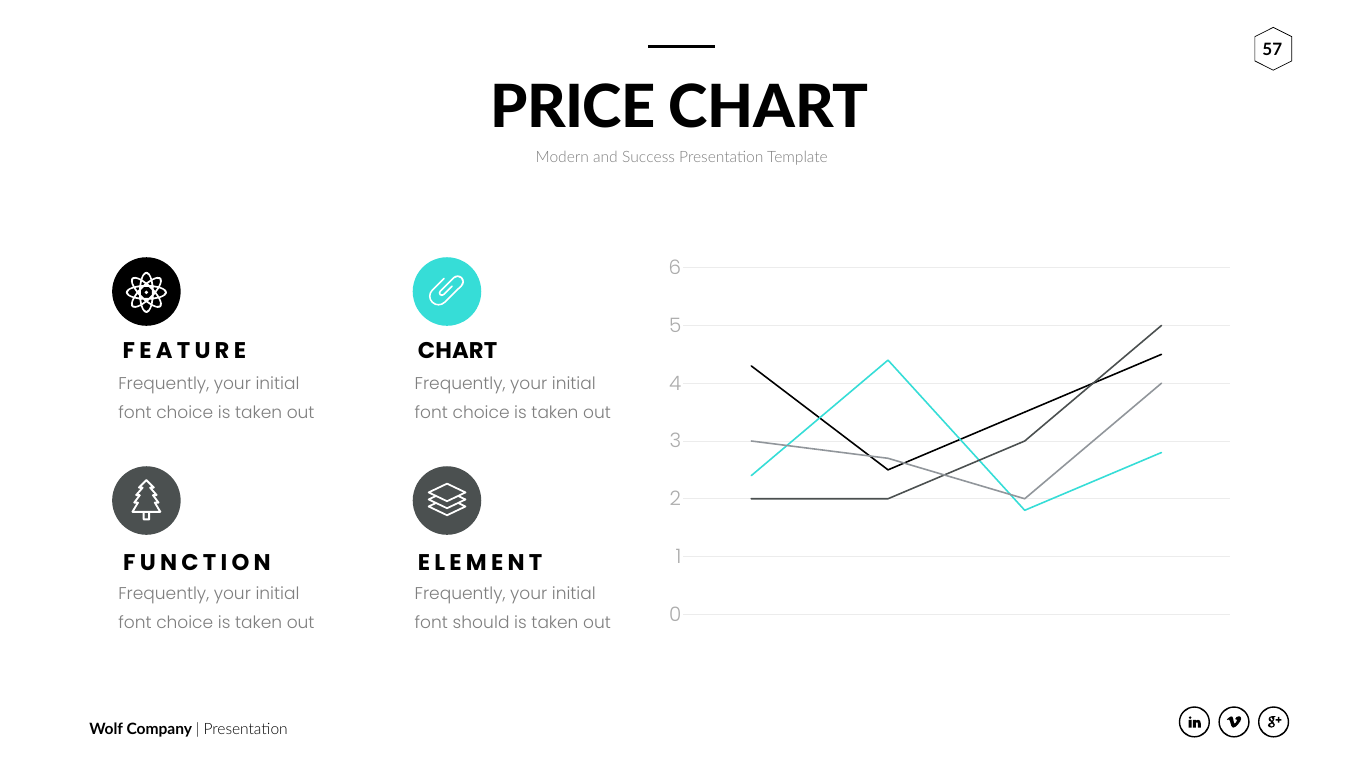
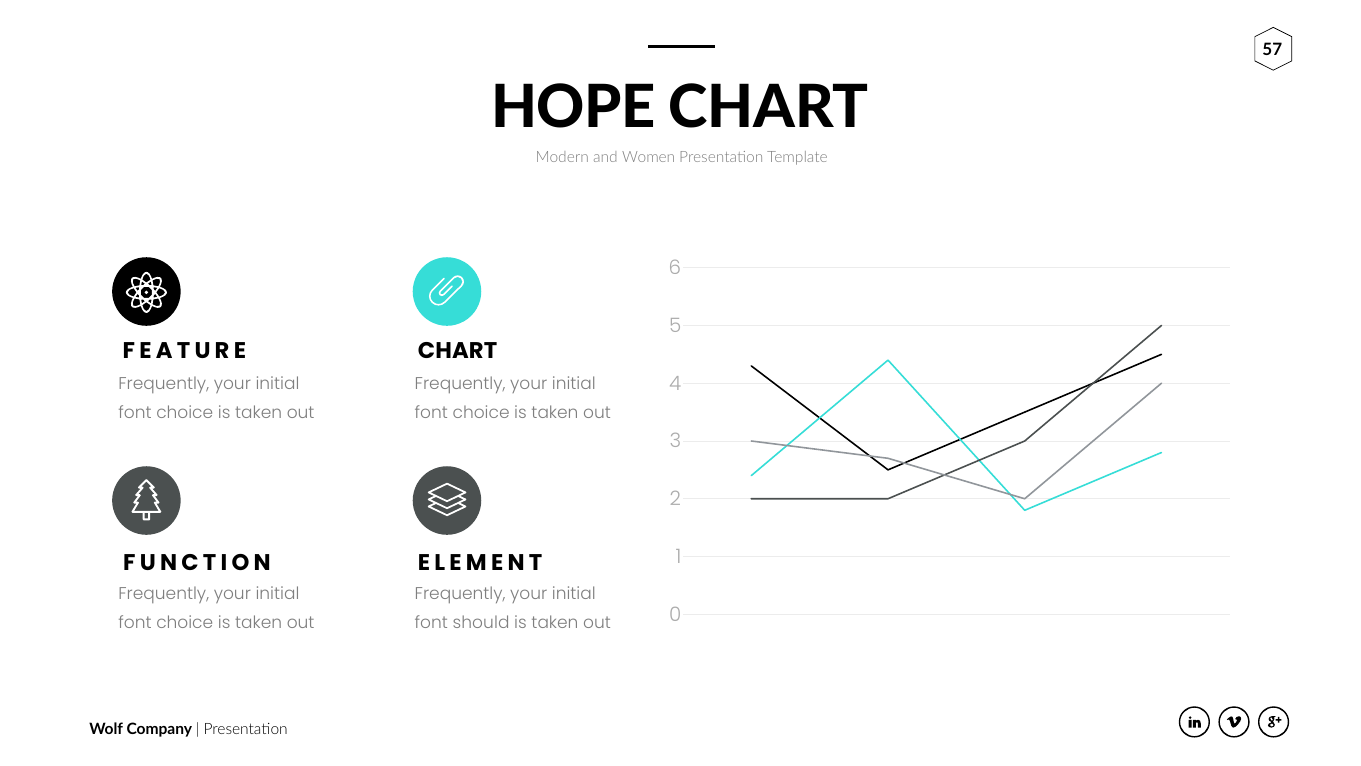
PRICE: PRICE -> HOPE
Success: Success -> Women
